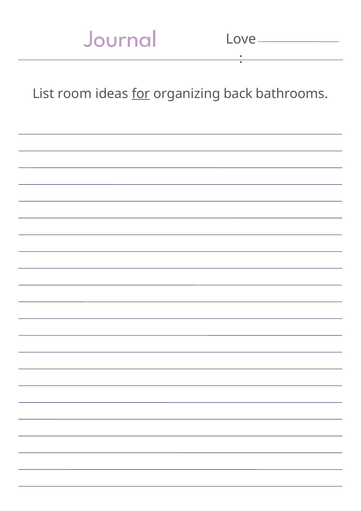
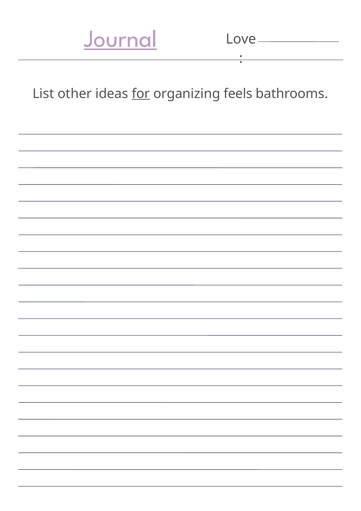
Journal underline: none -> present
room: room -> other
back: back -> feels
